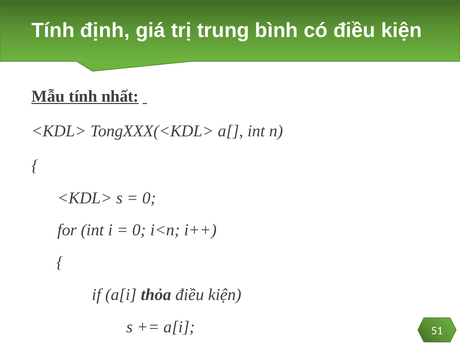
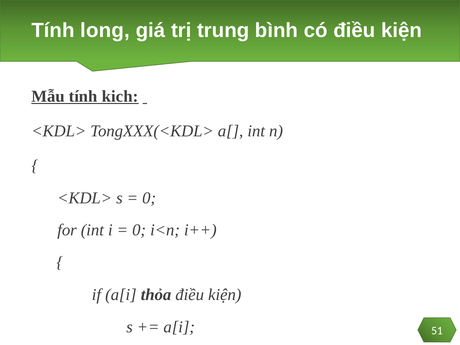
định: định -> long
nhất: nhất -> kich
